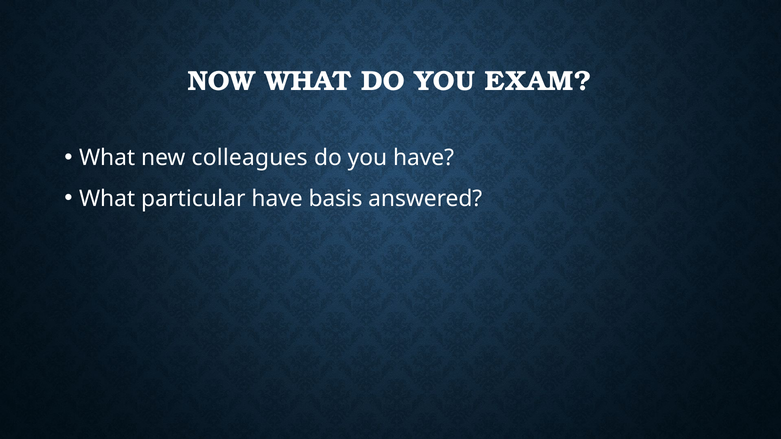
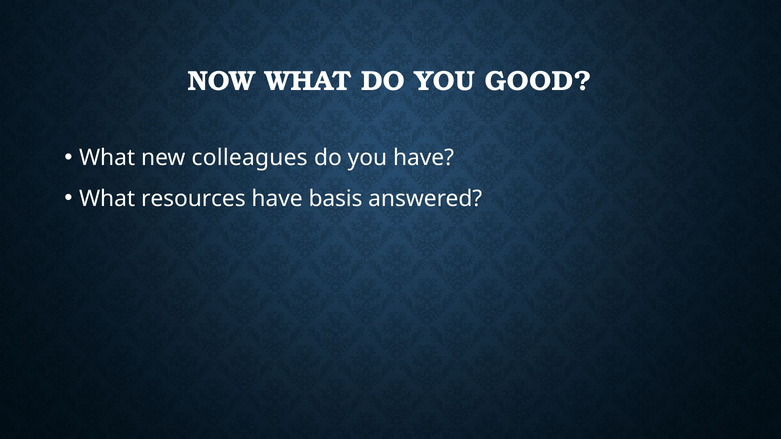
EXAM: EXAM -> GOOD
particular: particular -> resources
